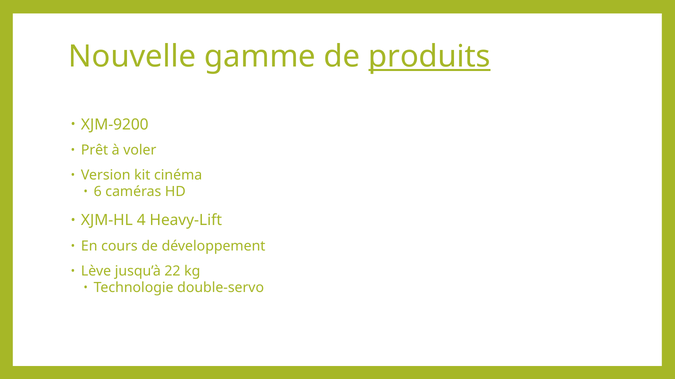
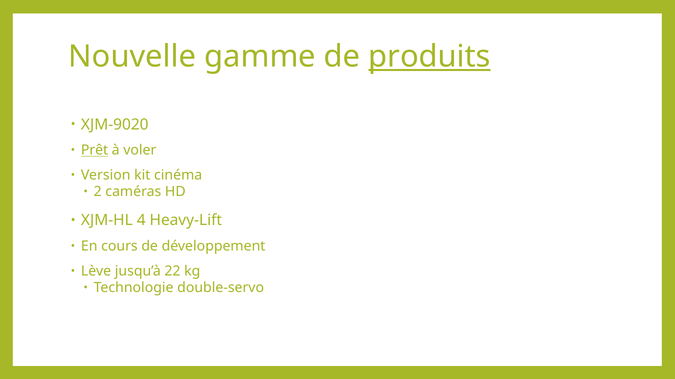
XJM-9200: XJM-9200 -> XJM-9020
Prêt underline: none -> present
6: 6 -> 2
